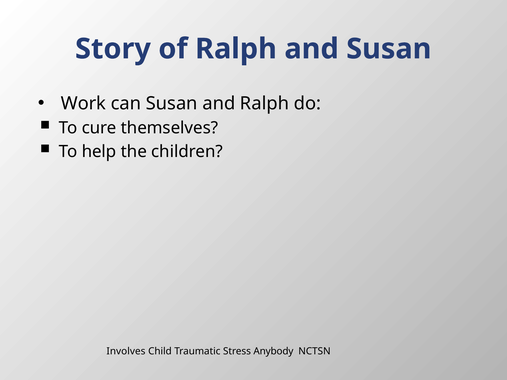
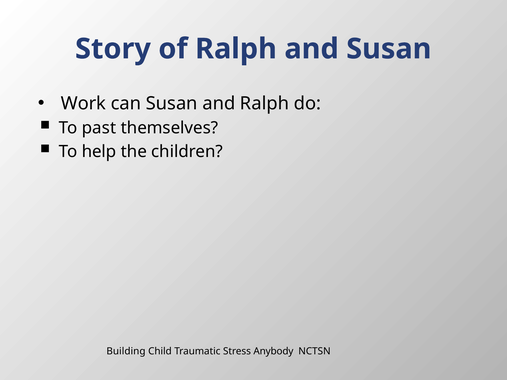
cure: cure -> past
Involves: Involves -> Building
